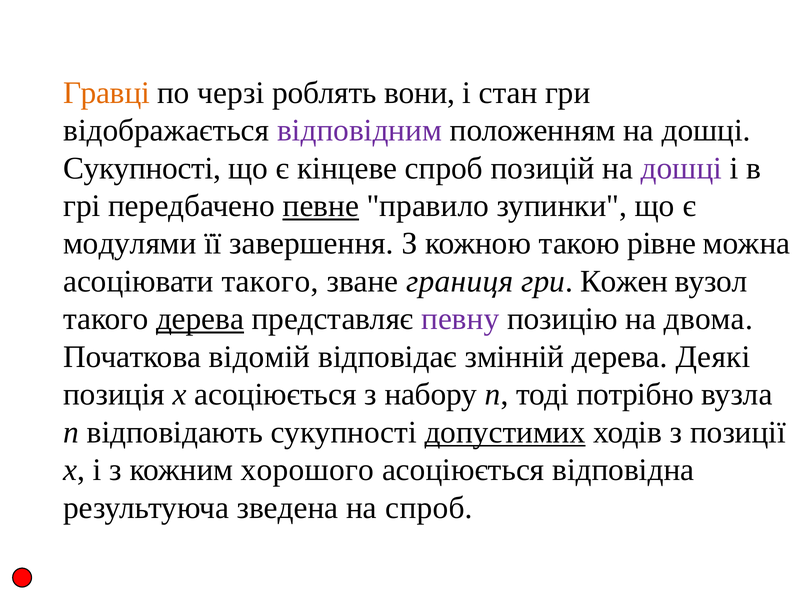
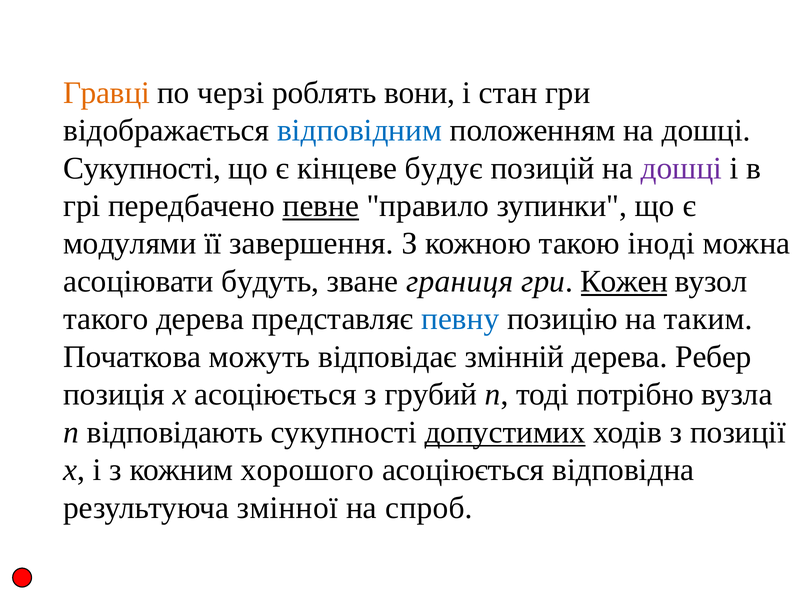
відповідним colour: purple -> blue
кінцеве спроб: спроб -> будує
рівне: рівне -> іноді
асоціювати такого: такого -> будуть
Кожен underline: none -> present
дерева at (200, 319) underline: present -> none
певну colour: purple -> blue
двома: двома -> таким
відомій: відомій -> можуть
Деякі: Деякі -> Ребер
набору: набору -> грубий
зведена: зведена -> змінної
